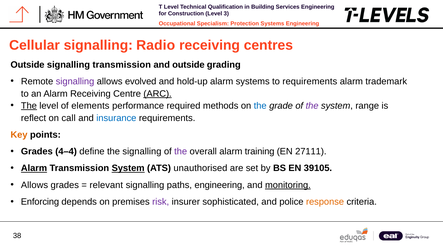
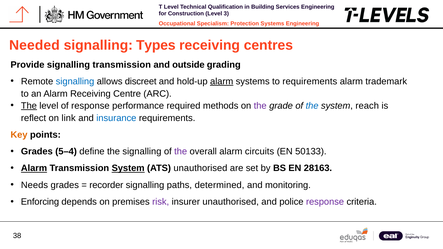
Cellular: Cellular -> Needed
Radio: Radio -> Types
Outside at (28, 65): Outside -> Provide
signalling at (75, 82) colour: purple -> blue
evolved: evolved -> discreet
alarm at (222, 82) underline: none -> present
ARC underline: present -> none
of elements: elements -> response
the at (260, 106) colour: blue -> purple
the at (312, 106) colour: purple -> blue
range: range -> reach
call: call -> link
4–4: 4–4 -> 5–4
training: training -> circuits
27111: 27111 -> 50133
39105: 39105 -> 28163
Allows at (35, 185): Allows -> Needs
relevant: relevant -> recorder
paths engineering: engineering -> determined
monitoring underline: present -> none
insurer sophisticated: sophisticated -> unauthorised
response at (325, 202) colour: orange -> purple
